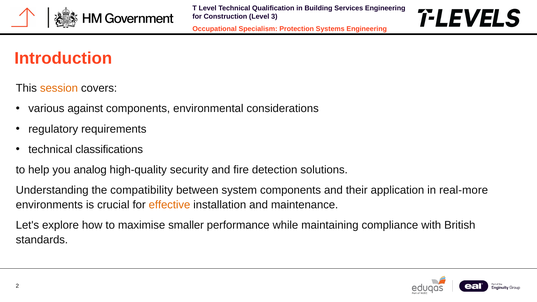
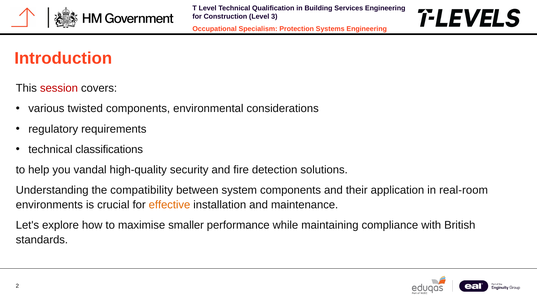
session colour: orange -> red
against: against -> twisted
analog: analog -> vandal
real-more: real-more -> real-room
